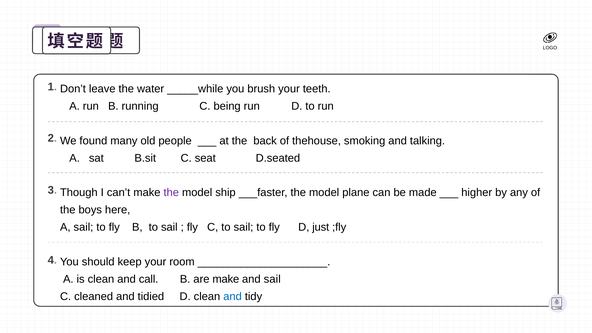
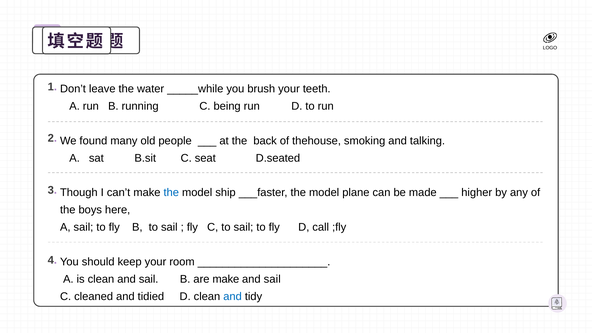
the at (171, 193) colour: purple -> blue
just: just -> call
clean and call: call -> sail
